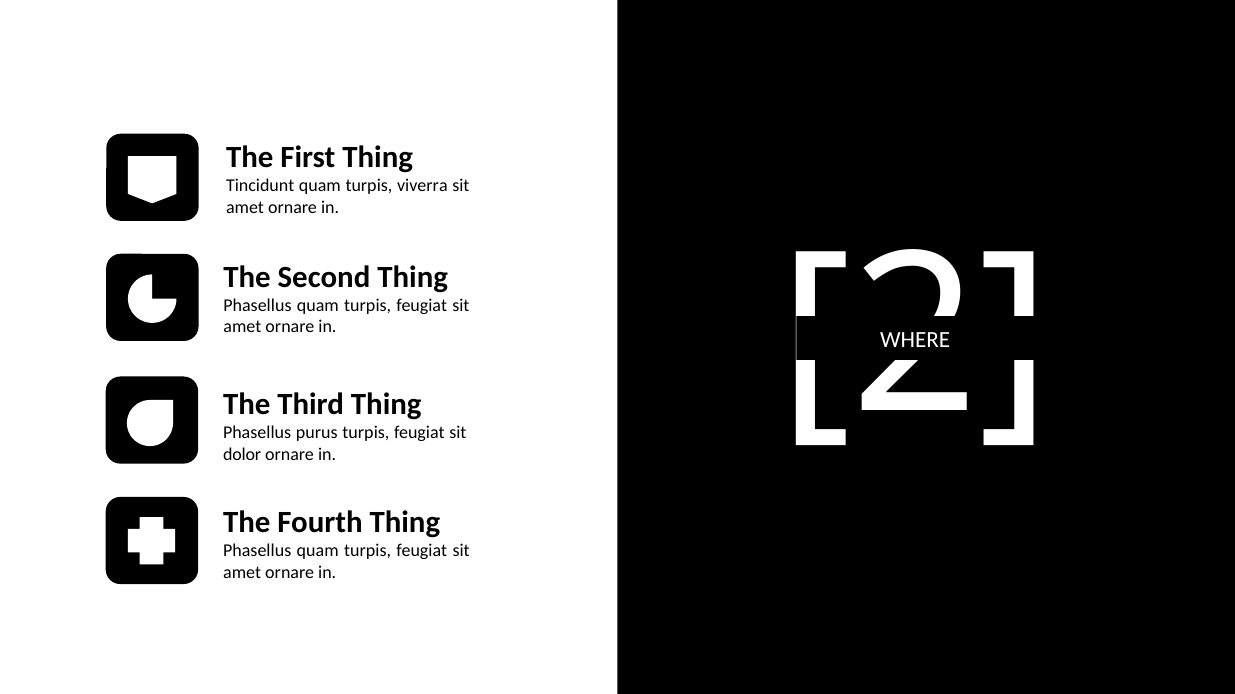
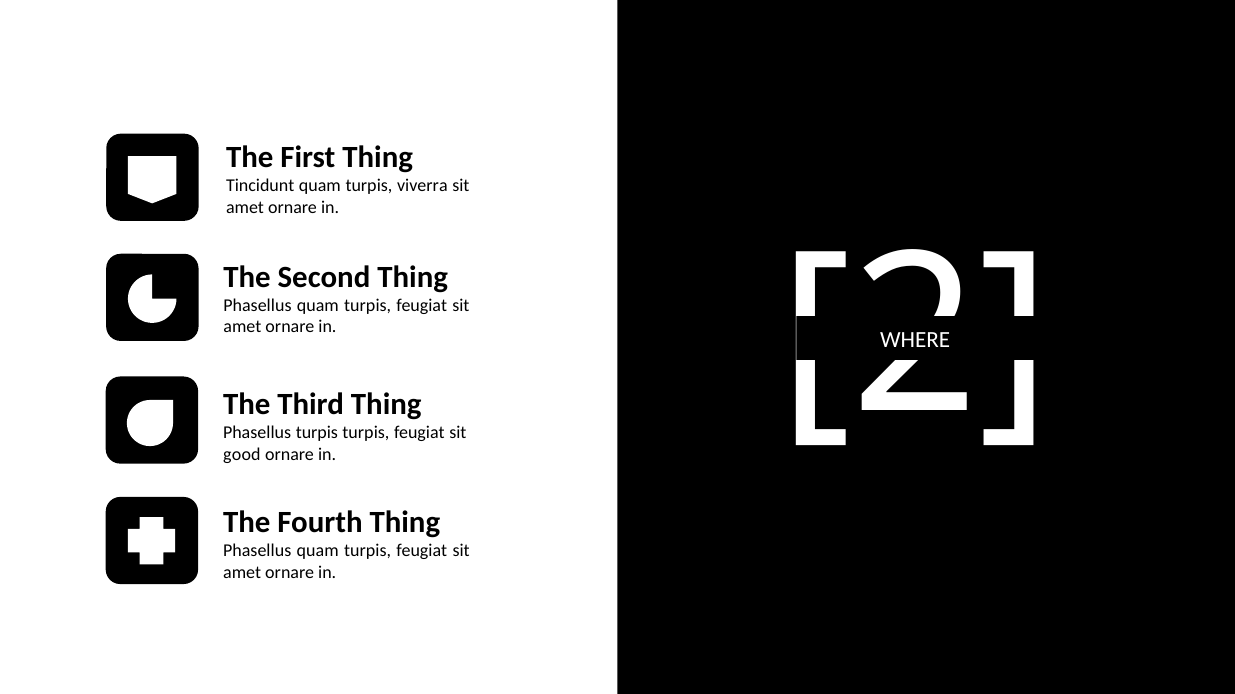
Phasellus purus: purus -> turpis
dolor: dolor -> good
